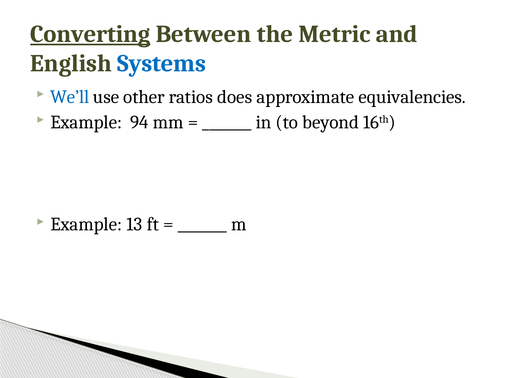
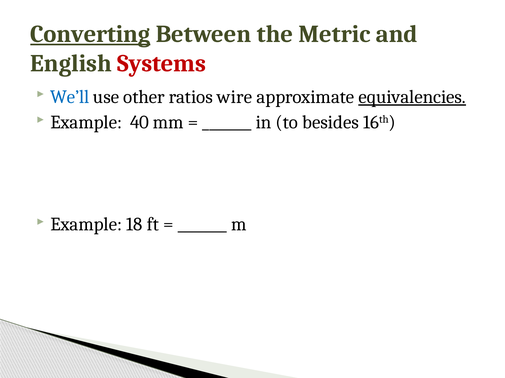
Systems colour: blue -> red
does: does -> wire
equivalencies underline: none -> present
94: 94 -> 40
beyond: beyond -> besides
13: 13 -> 18
